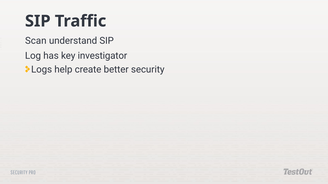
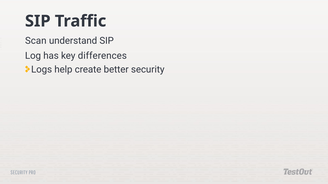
investigator: investigator -> differences
